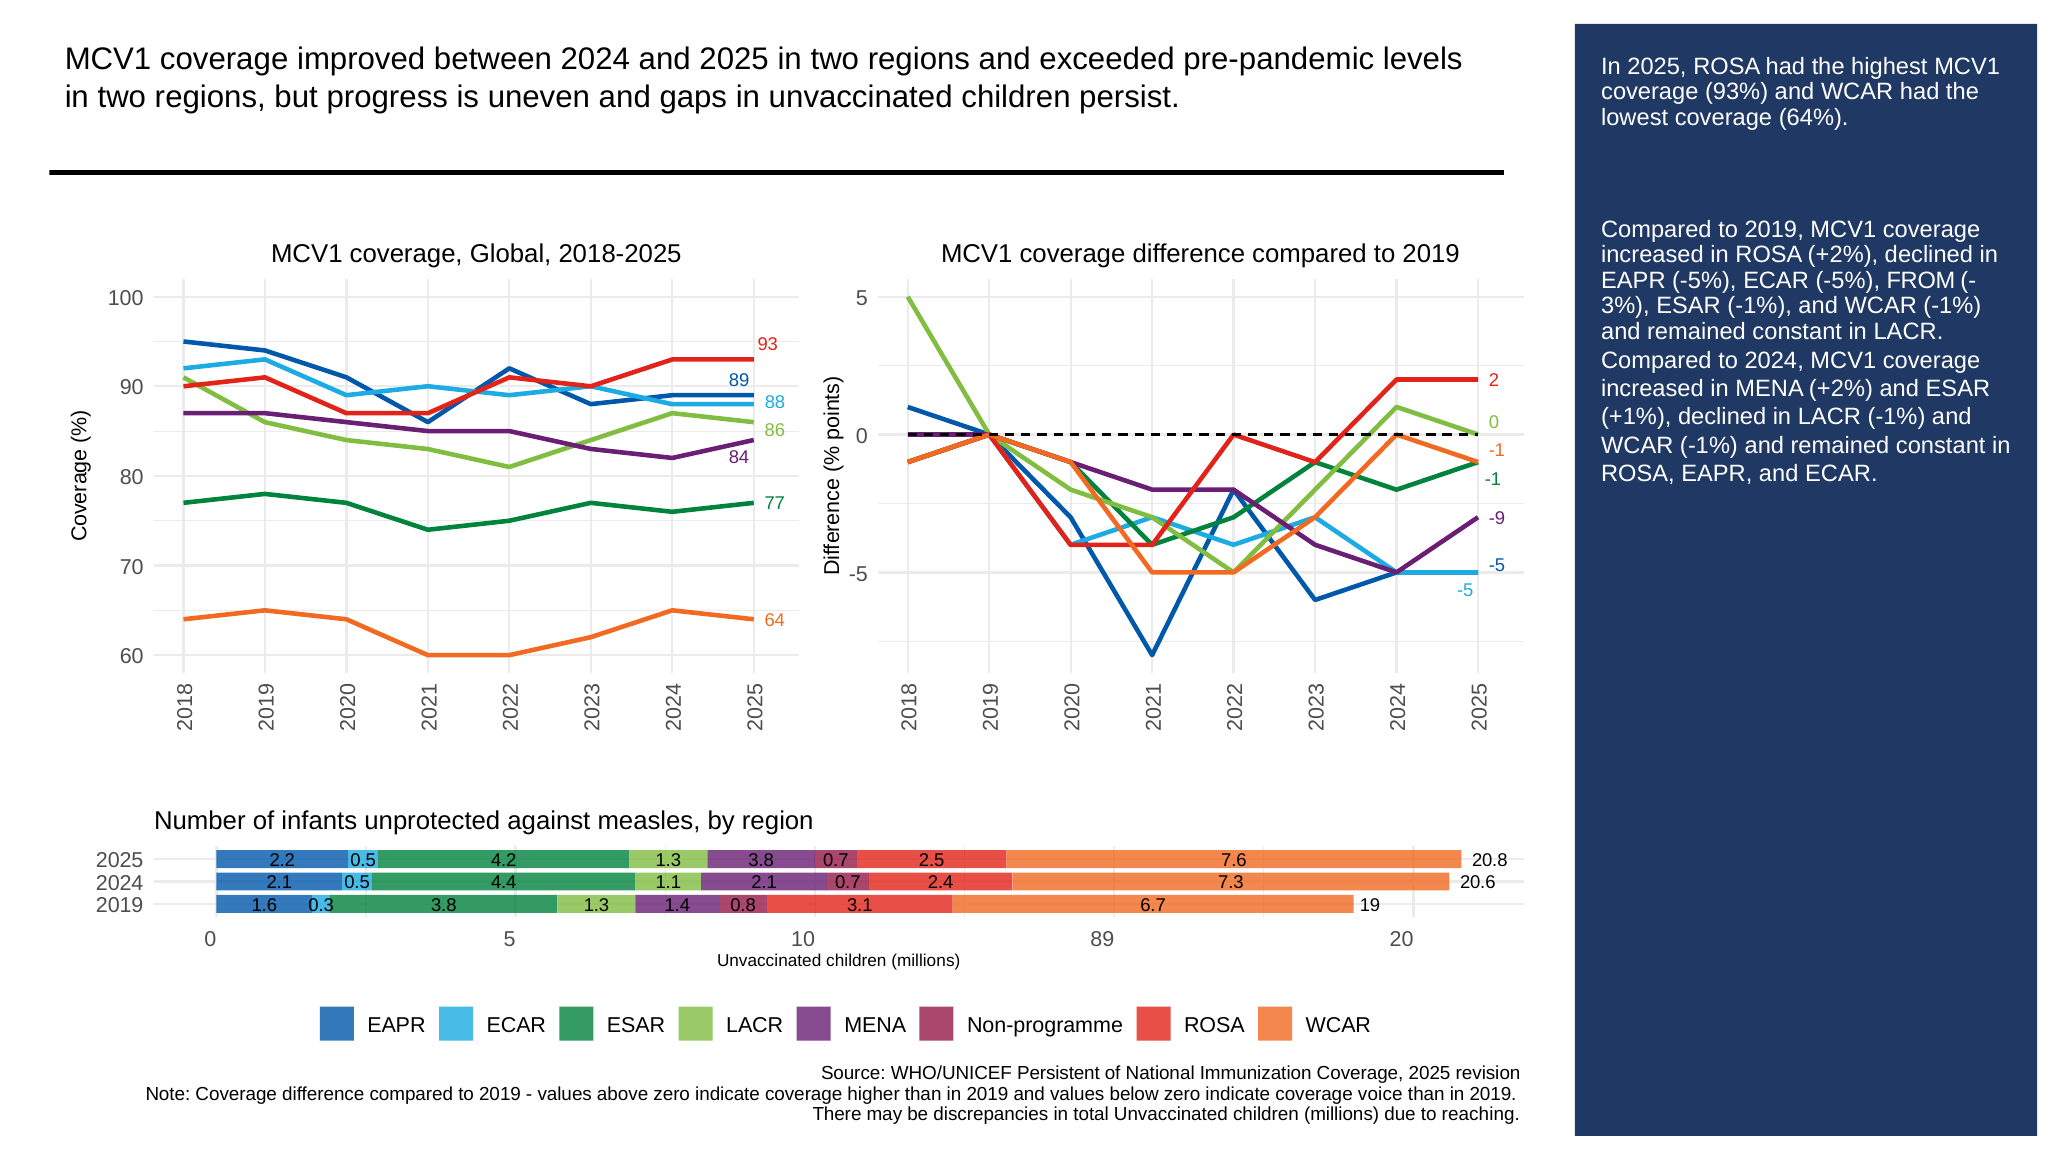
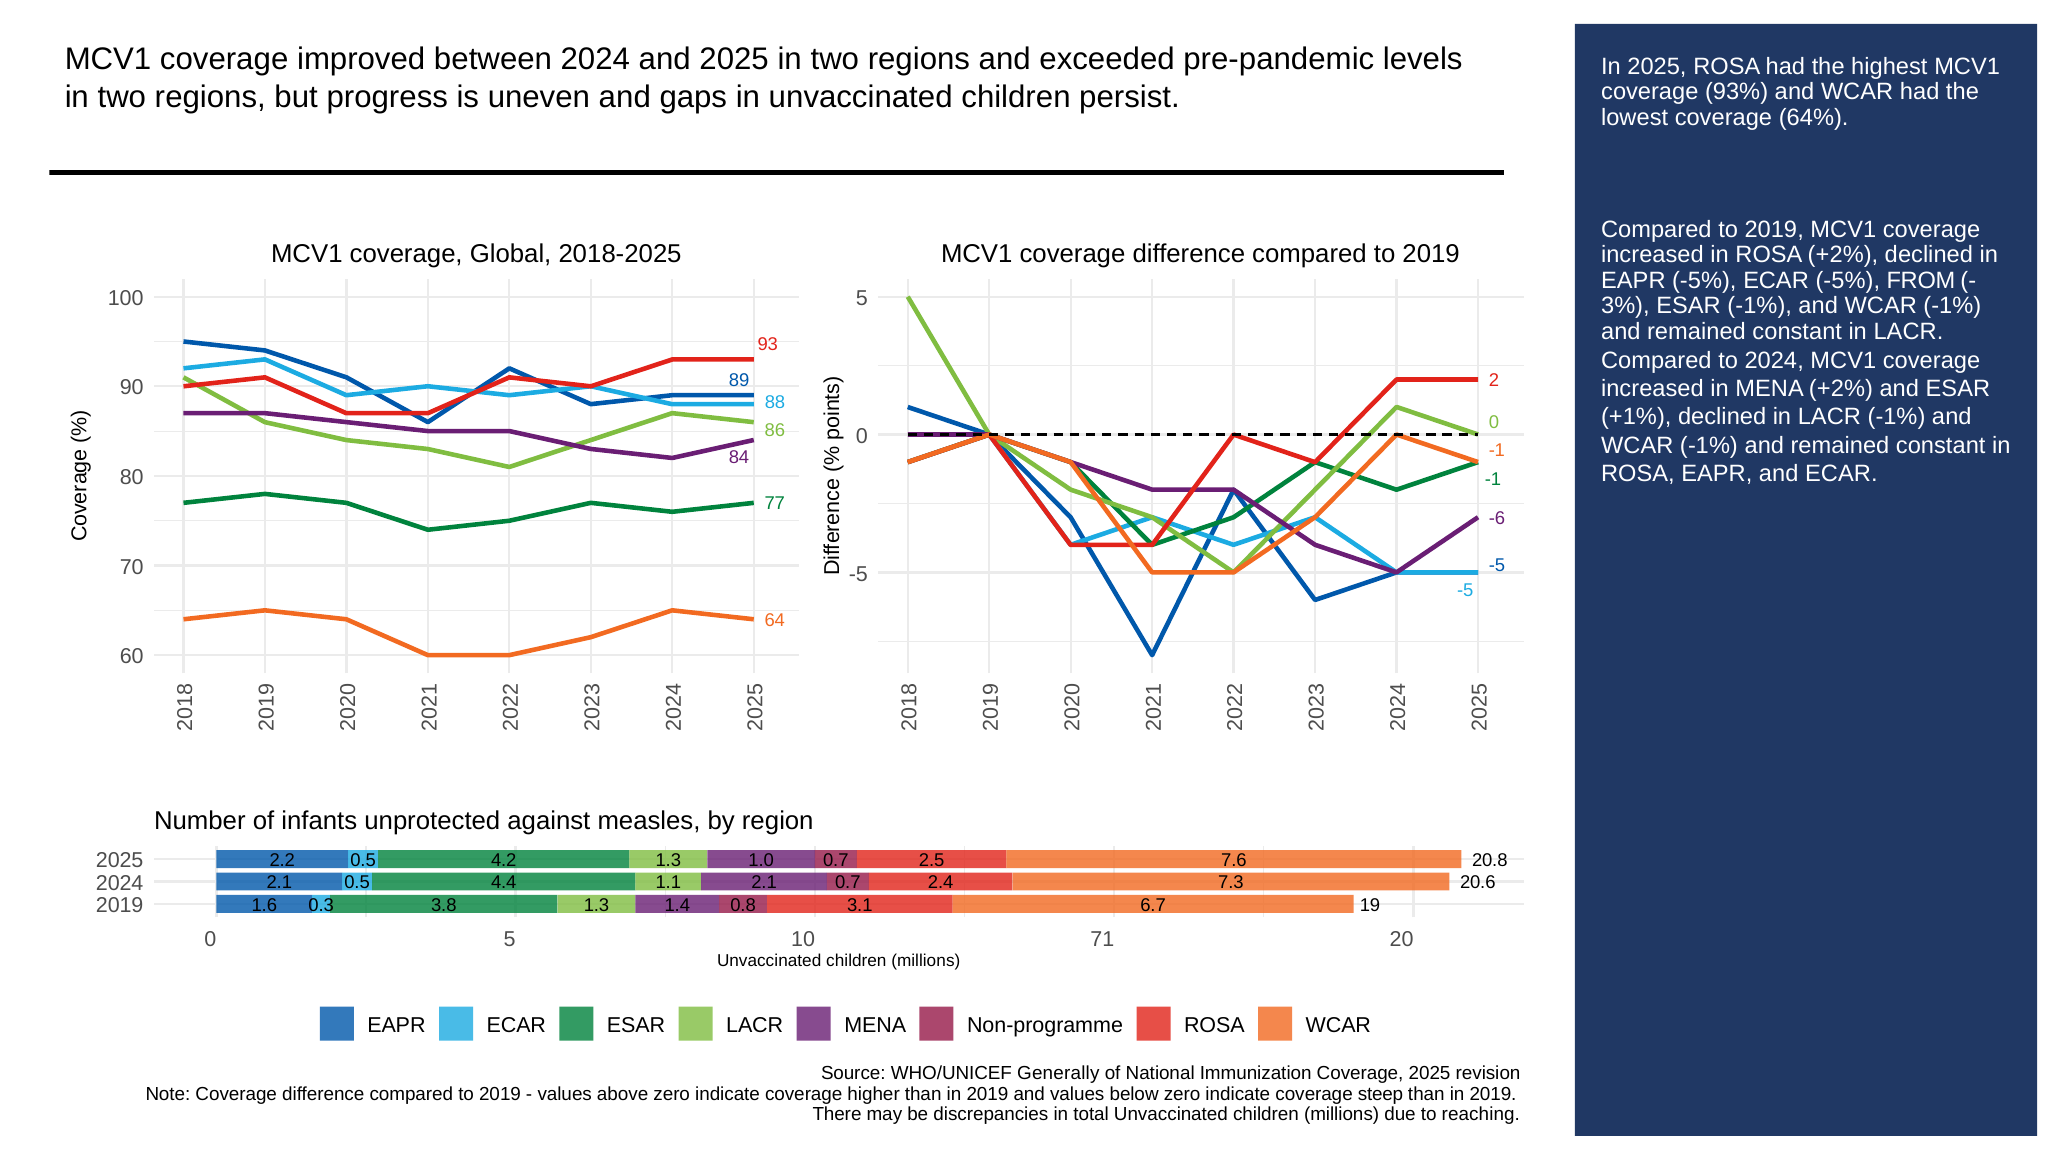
-9: -9 -> -6
3.8 at (761, 861): 3.8 -> 1.0
10 89: 89 -> 71
Persistent: Persistent -> Generally
voice: voice -> steep
